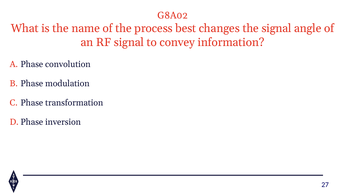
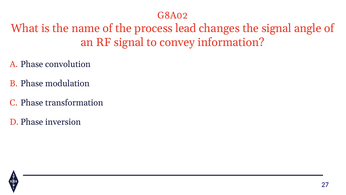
best: best -> lead
